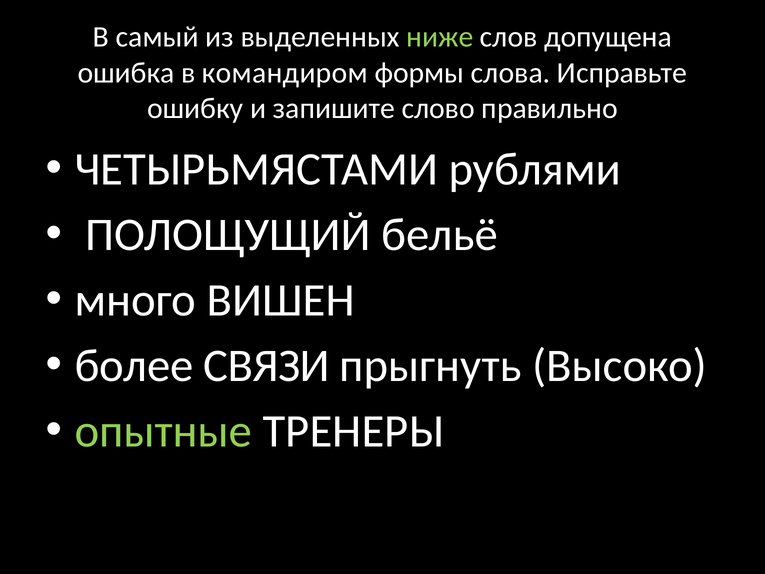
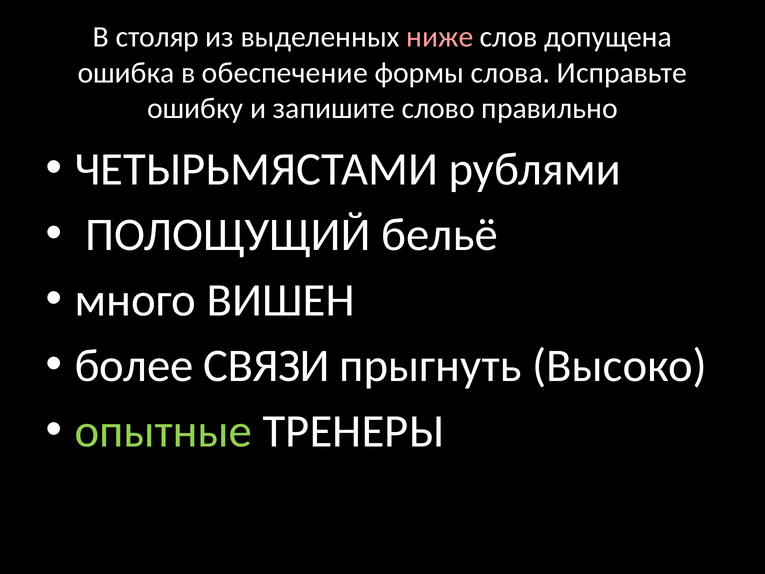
самый: самый -> столяр
ниже colour: light green -> pink
командиром: командиром -> обеспечение
